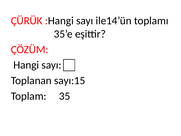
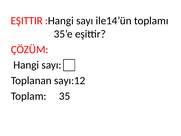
ÇÜRÜK at (27, 21): ÇÜRÜK -> EŞITTIR
sayı:15: sayı:15 -> sayı:12
